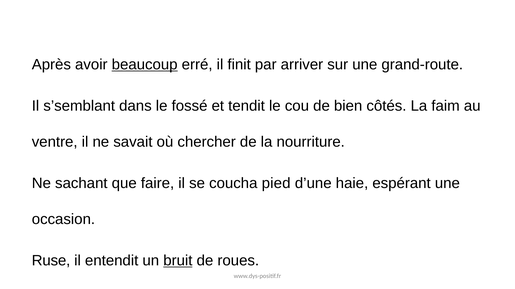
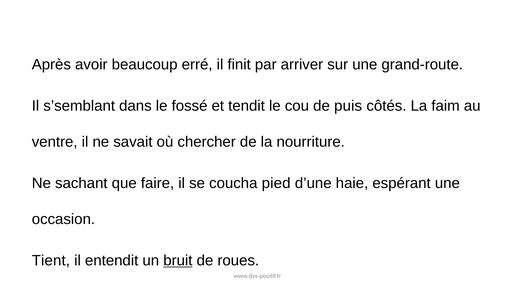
beaucoup underline: present -> none
bien: bien -> puis
Ruse: Ruse -> Tient
